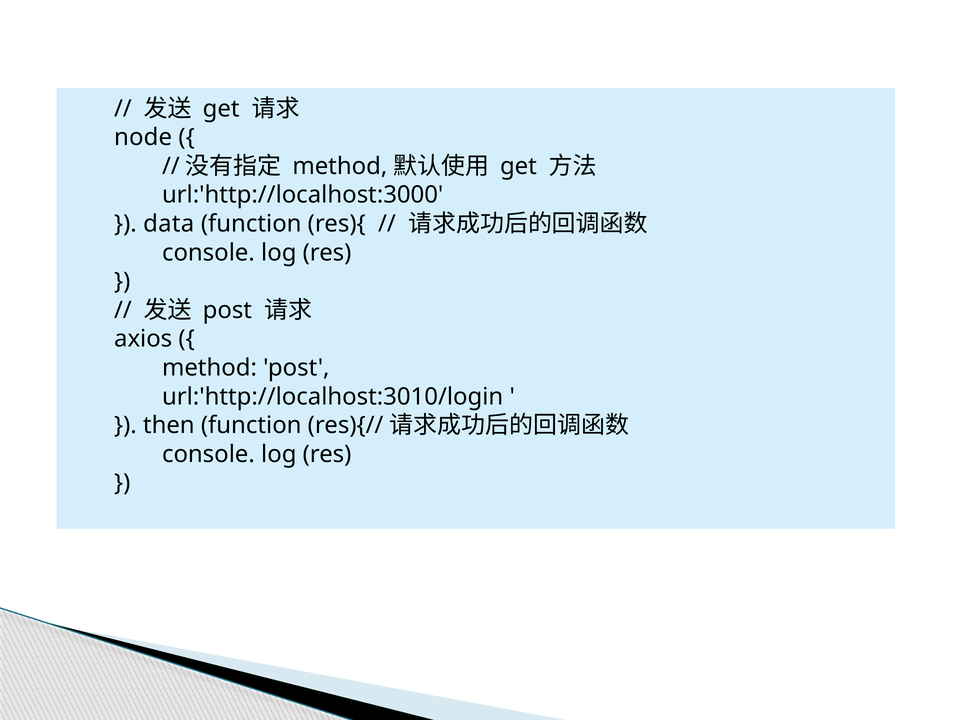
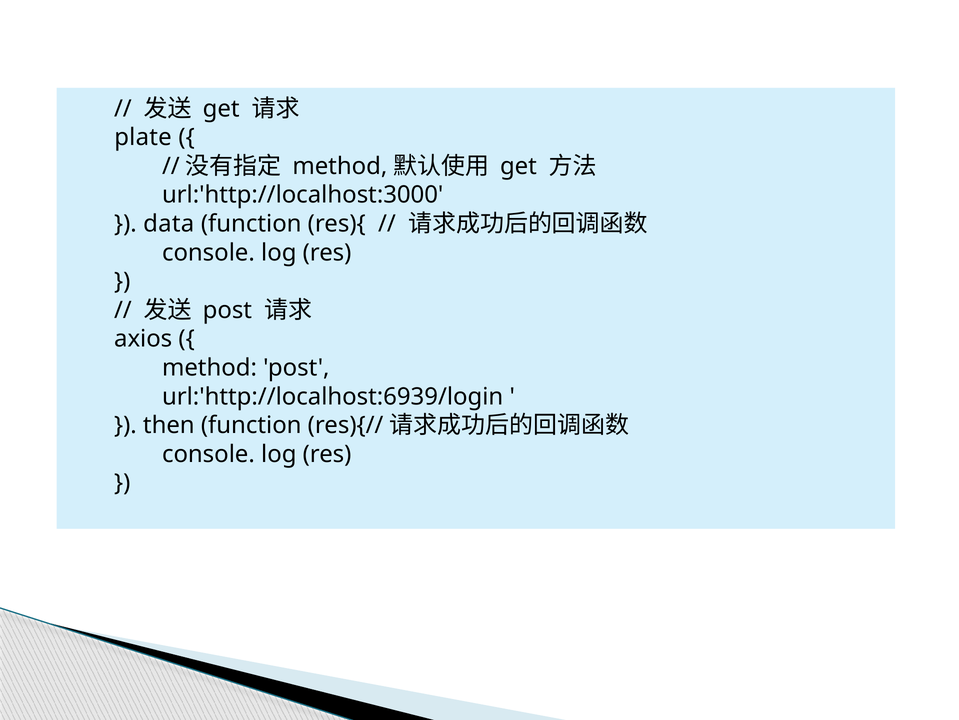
node: node -> plate
url:'http://localhost:3010/login: url:'http://localhost:3010/login -> url:'http://localhost:6939/login
